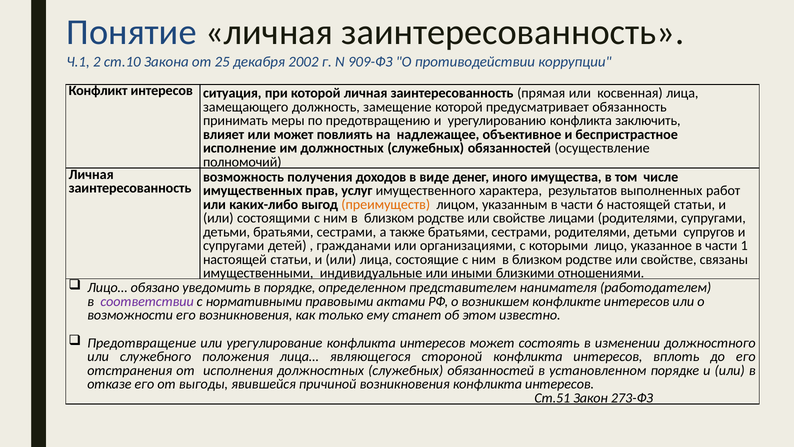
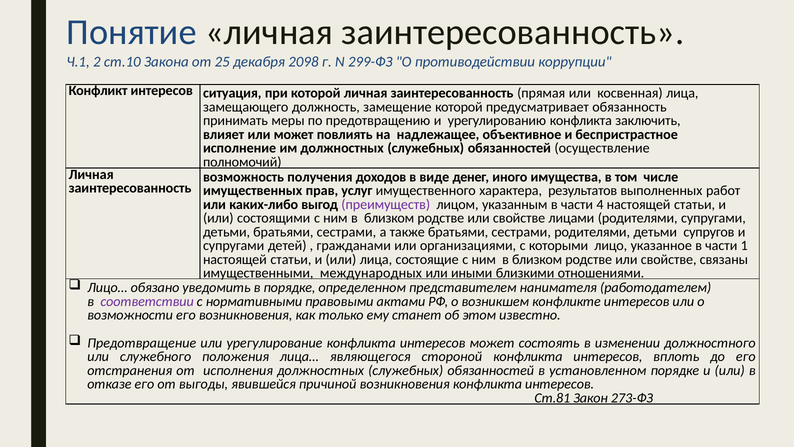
2002: 2002 -> 2098
909-ФЗ: 909-ФЗ -> 299-ФЗ
преимуществ colour: orange -> purple
6: 6 -> 4
индивидуальные: индивидуальные -> международных
Ст.51: Ст.51 -> Ст.81
